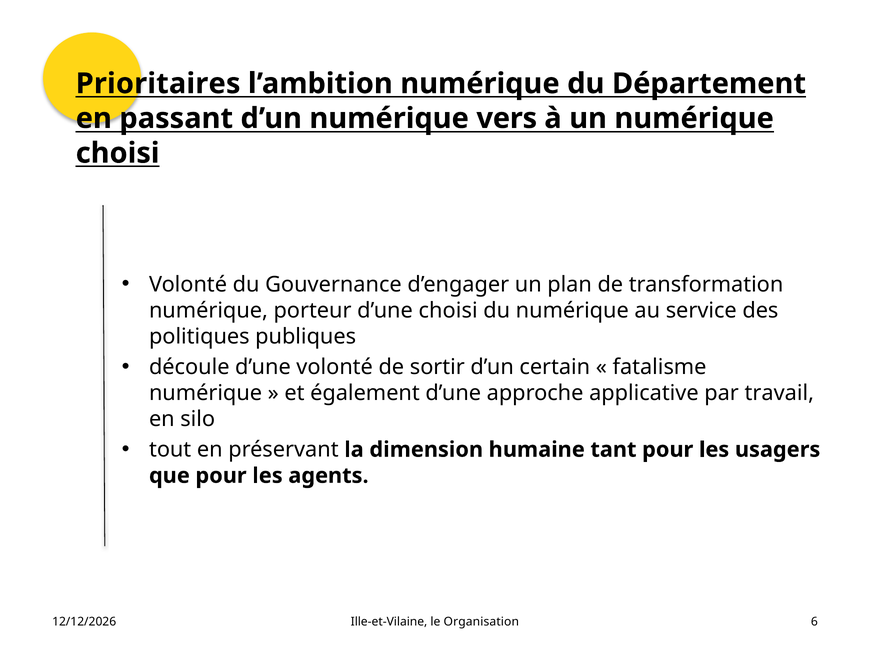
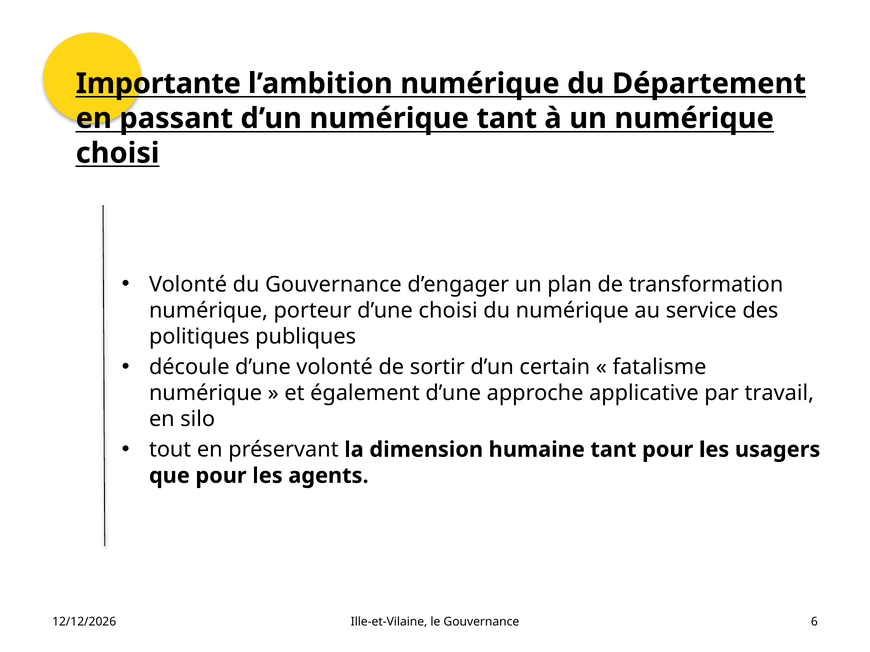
Prioritaires: Prioritaires -> Importante
numérique vers: vers -> tant
le Organisation: Organisation -> Gouvernance
